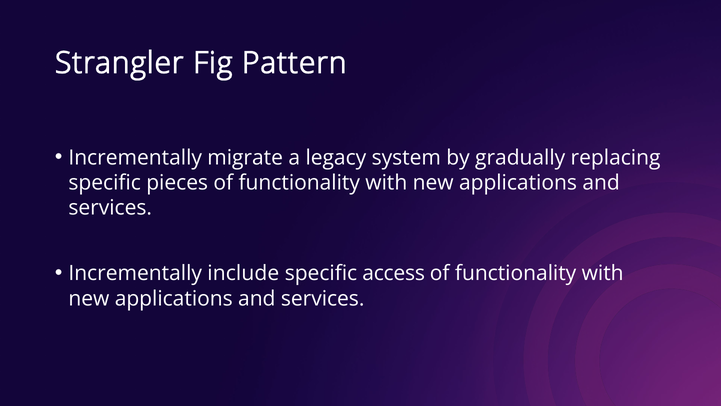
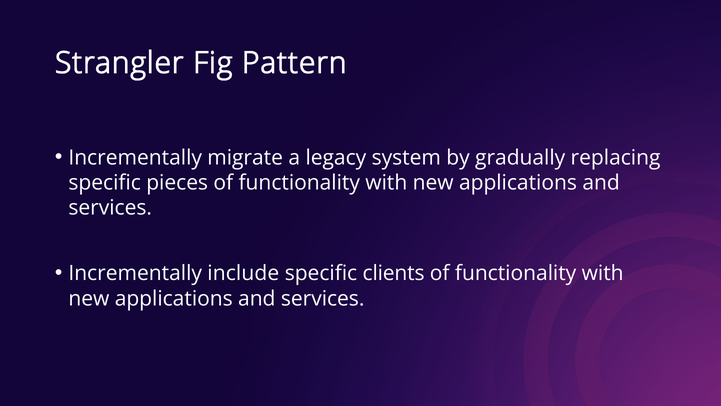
access: access -> clients
